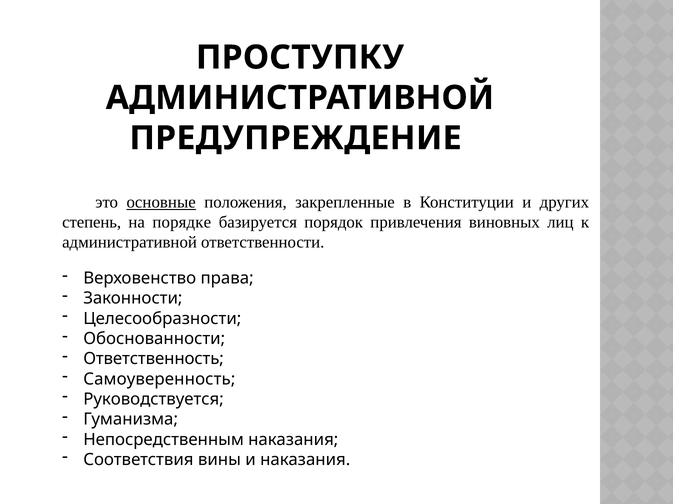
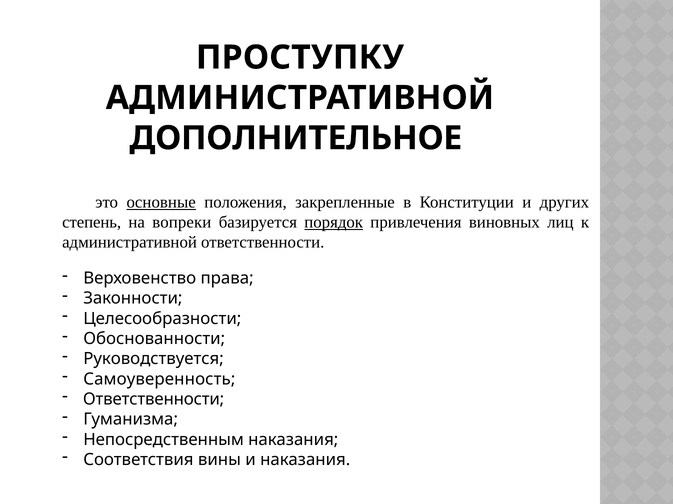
ПРЕДУПРЕЖДЕНИЕ: ПРЕДУПРЕЖДЕНИЕ -> ДОПОЛНИТЕЛЬНОЕ
порядке: порядке -> вопреки
порядок underline: none -> present
Ответственность: Ответственность -> Руководствуется
Руководствуется at (154, 400): Руководствуется -> Ответственности
